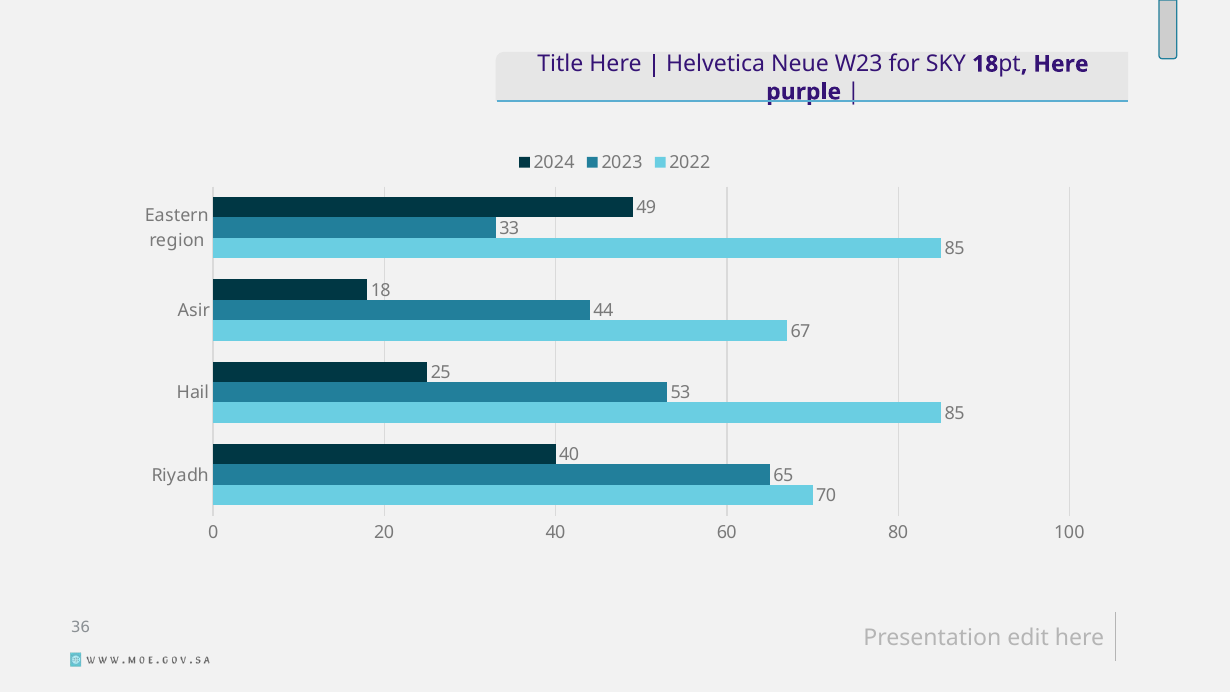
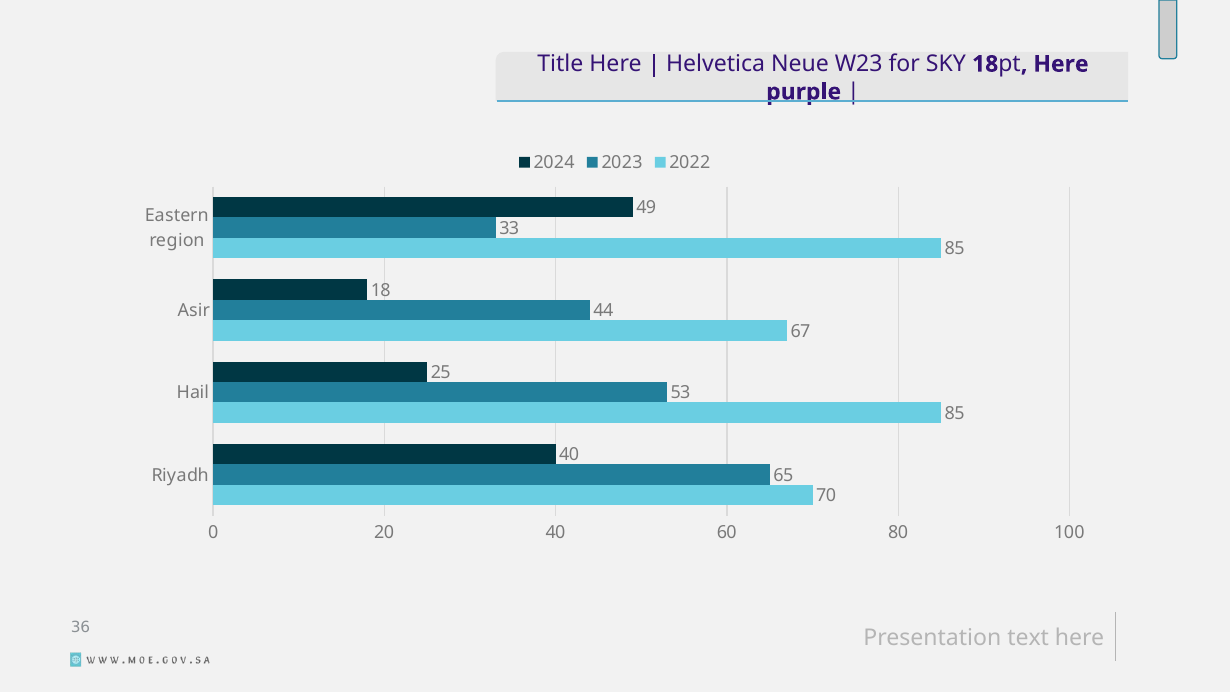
edit: edit -> text
